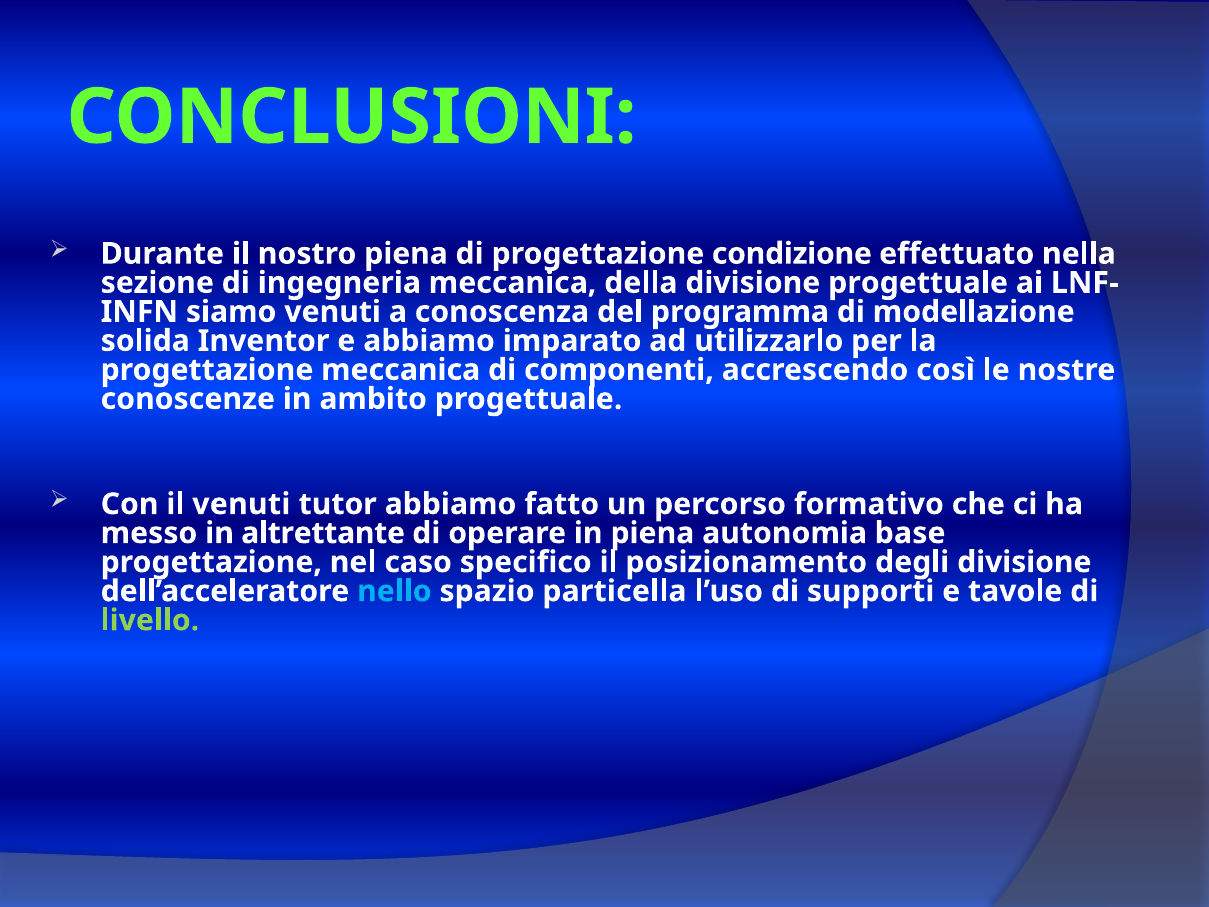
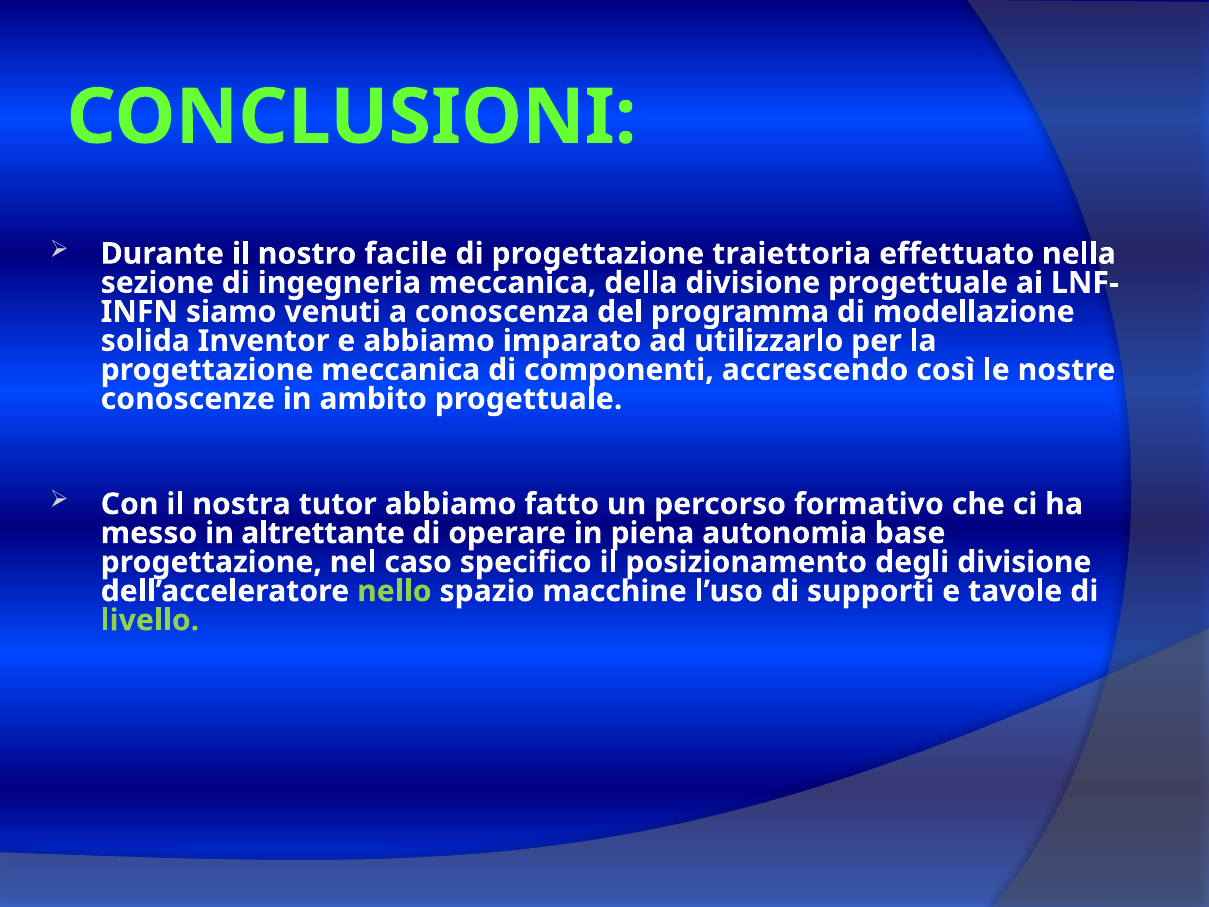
nostro piena: piena -> facile
condizione: condizione -> traiettoria
il venuti: venuti -> nostra
nello colour: light blue -> light green
particella: particella -> macchine
